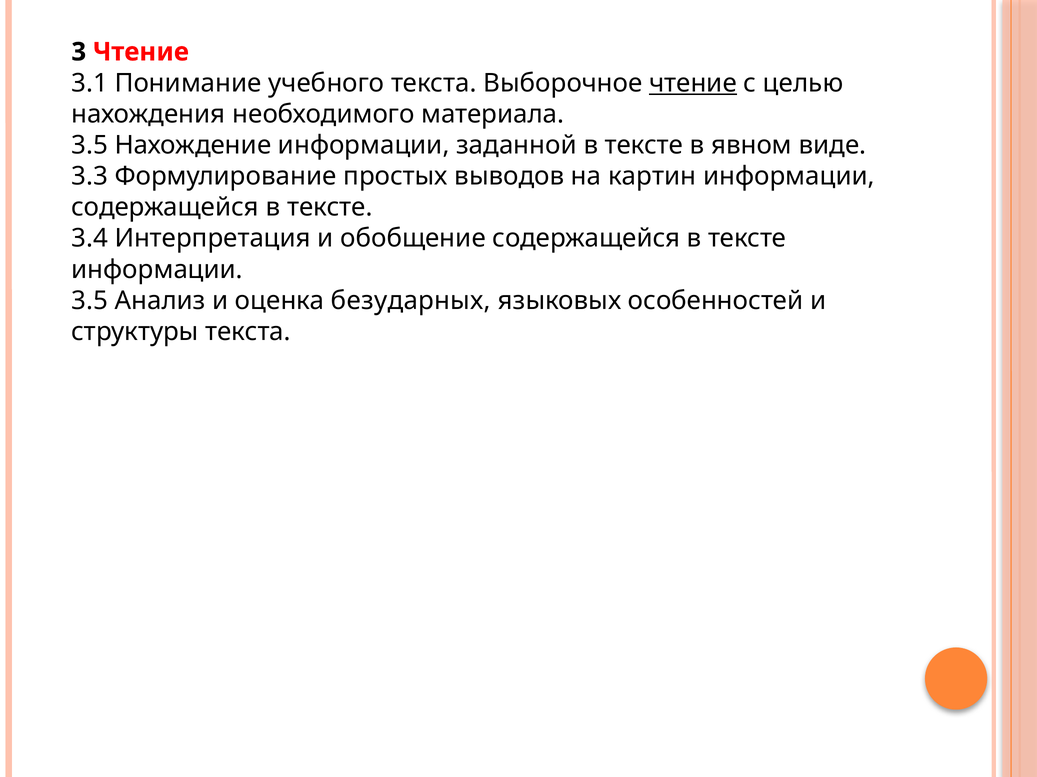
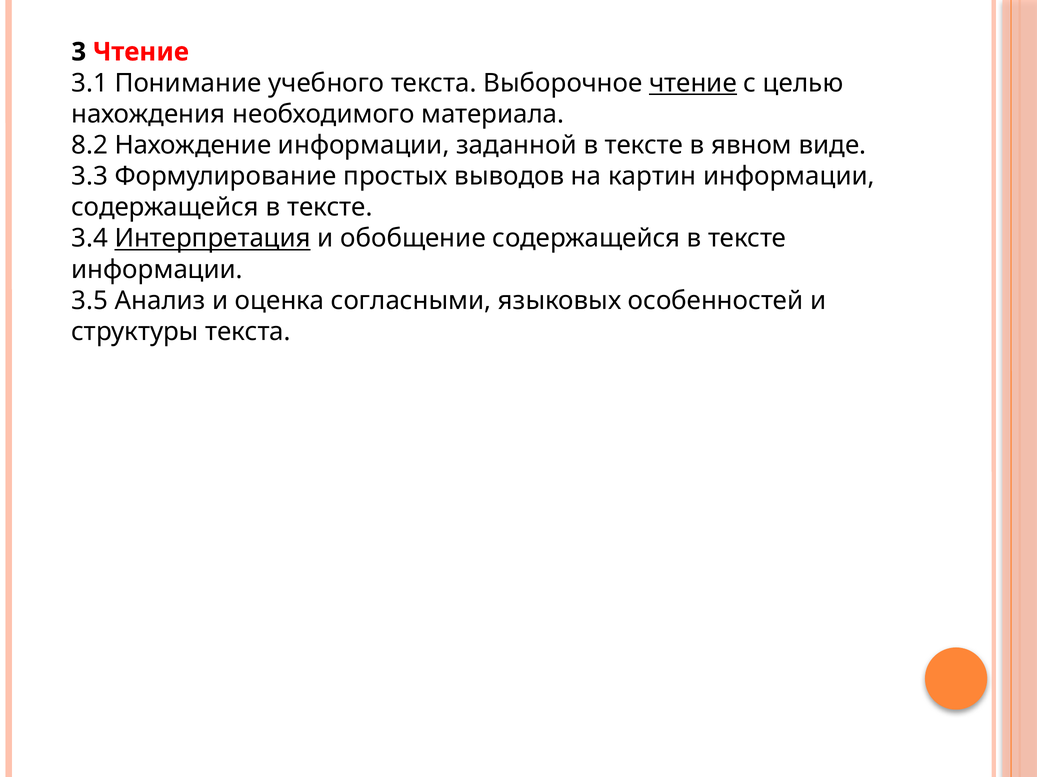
3.5 at (90, 145): 3.5 -> 8.2
Интерпретация underline: none -> present
безударных: безударных -> согласными
